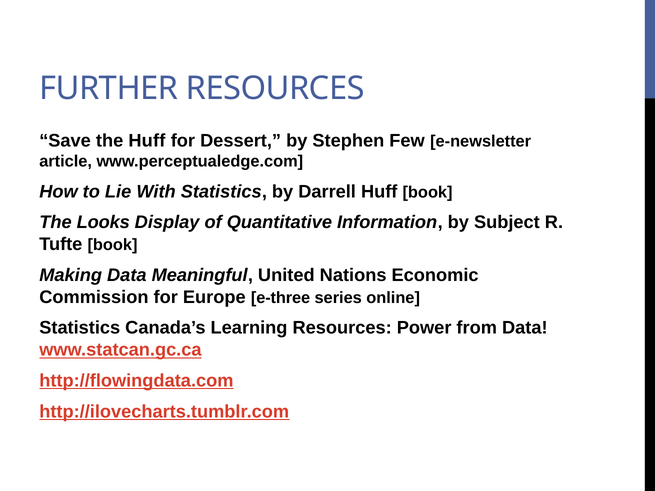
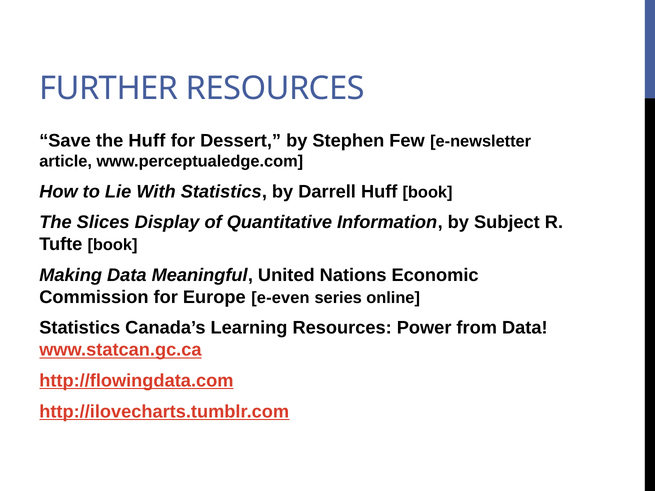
Looks: Looks -> Slices
e-three: e-three -> e-even
